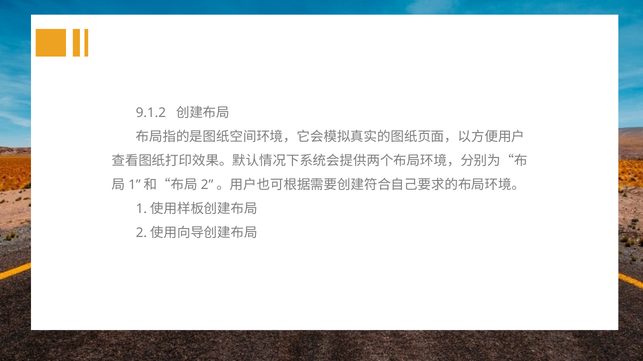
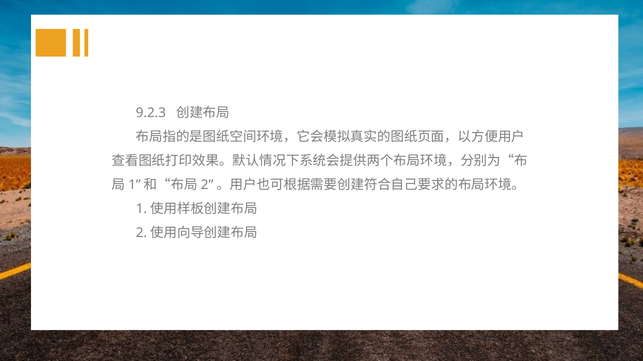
9.1.2: 9.1.2 -> 9.2.3
